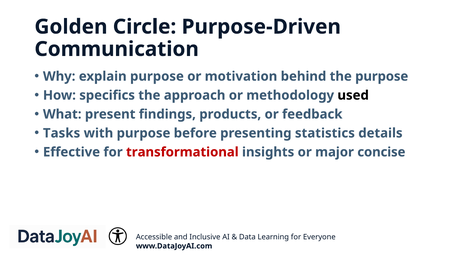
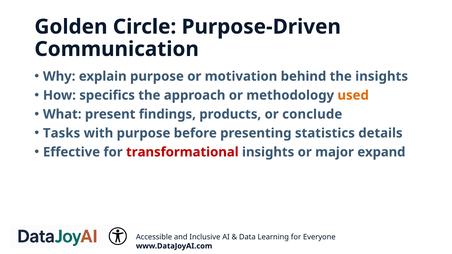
the purpose: purpose -> insights
used colour: black -> orange
feedback: feedback -> conclude
concise: concise -> expand
